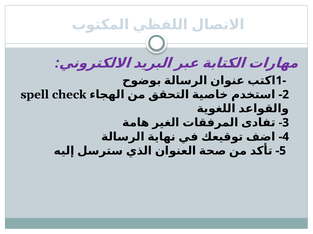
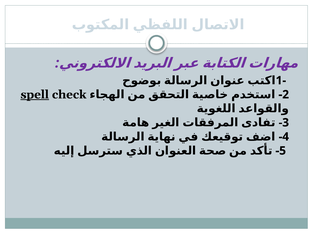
spell underline: none -> present
